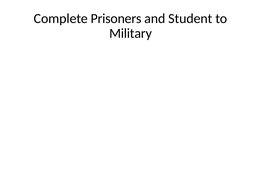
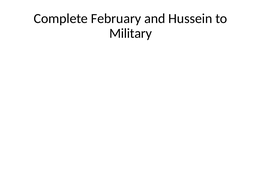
Prisoners: Prisoners -> February
Student: Student -> Hussein
